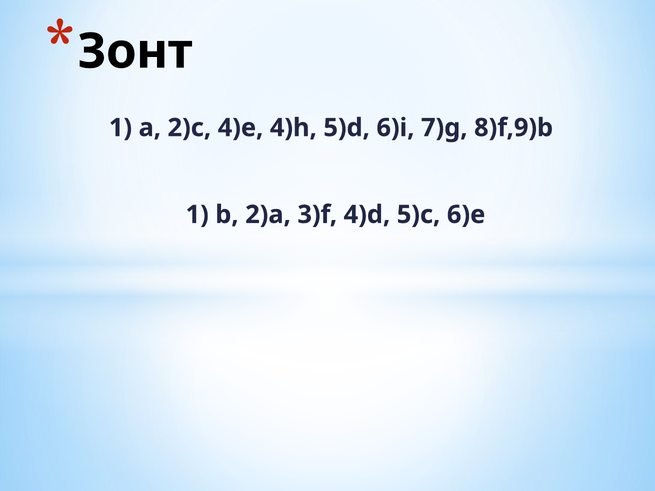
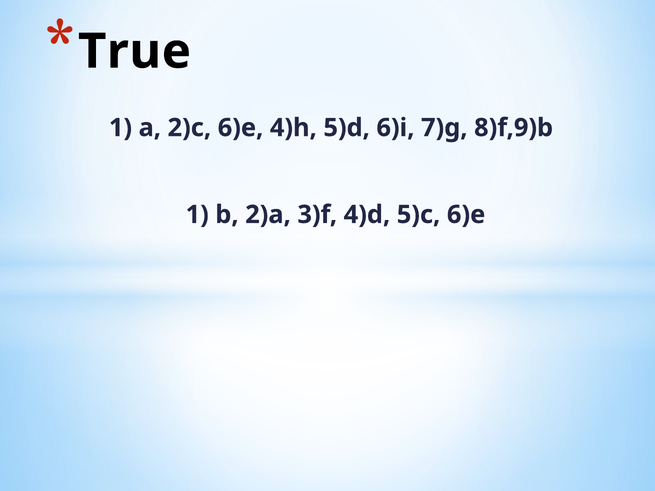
Зонт: Зонт -> True
2)c 4)e: 4)e -> 6)e
